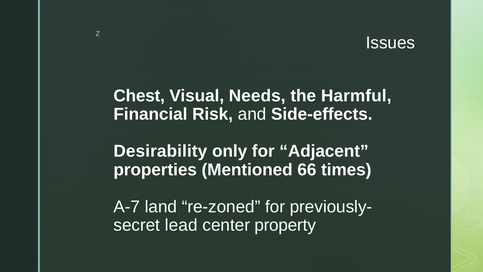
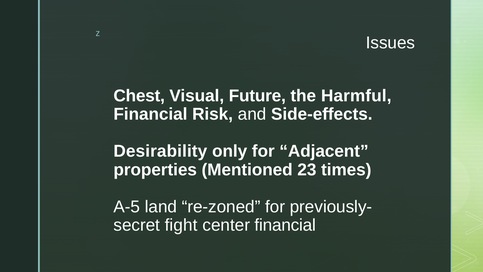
Needs: Needs -> Future
66: 66 -> 23
A-7: A-7 -> A-5
lead: lead -> fight
center property: property -> financial
